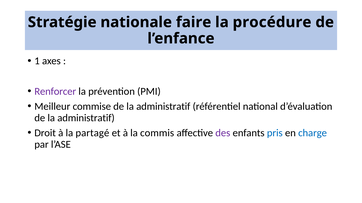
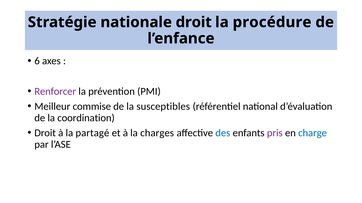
nationale faire: faire -> droit
1: 1 -> 6
administratif at (163, 107): administratif -> susceptibles
administratif at (86, 118): administratif -> coordination
commis: commis -> charges
des colour: purple -> blue
pris colour: blue -> purple
